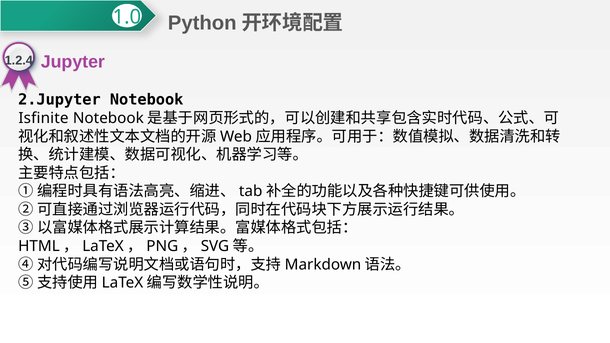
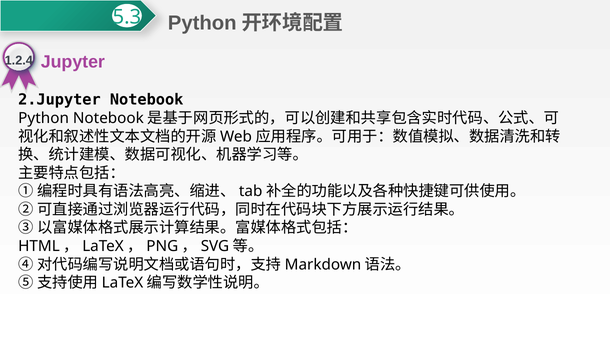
1.0: 1.0 -> 5.3
Isfinite at (43, 118): Isfinite -> Python
